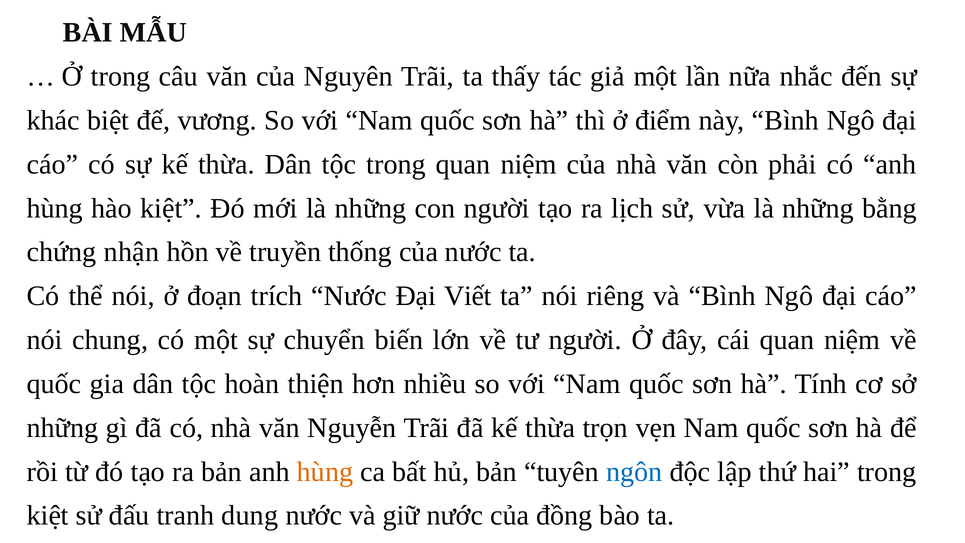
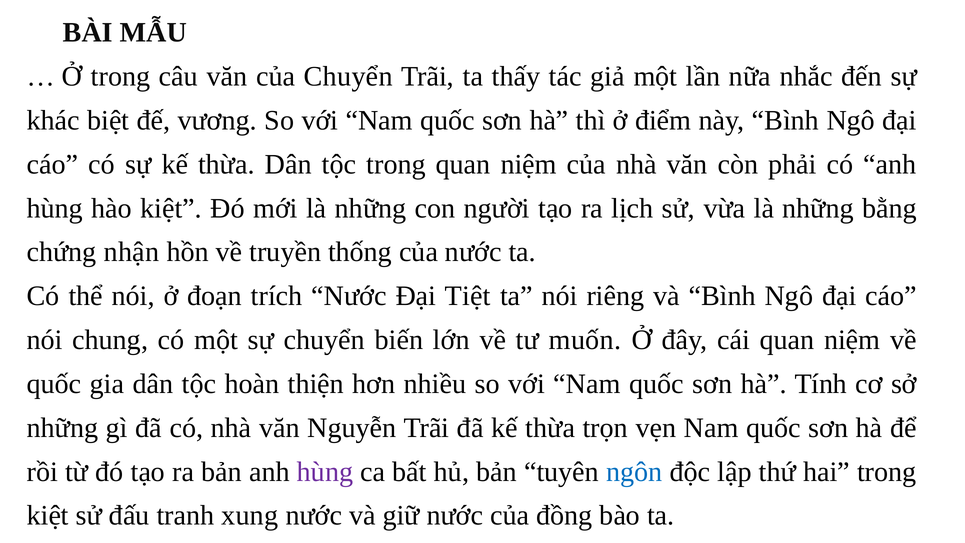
của Nguyên: Nguyên -> Chuyển
Viết: Viết -> Tiệt
tư người: người -> muốn
hùng at (325, 472) colour: orange -> purple
dung: dung -> xung
